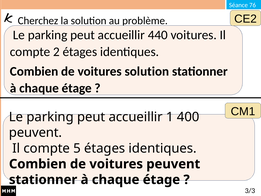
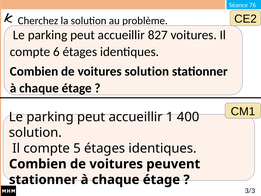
440: 440 -> 827
2: 2 -> 6
peuvent at (35, 133): peuvent -> solution
